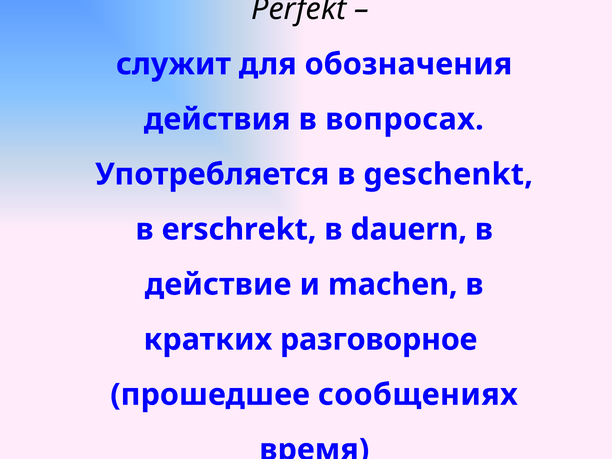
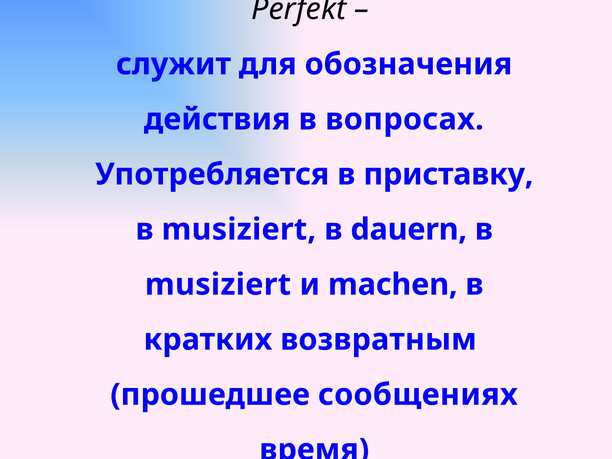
geschenkt: geschenkt -> приставку
erschrekt at (239, 229): erschrekt -> musiziert
действие at (218, 285): действие -> musiziert
разговорное: разговорное -> возвратным
